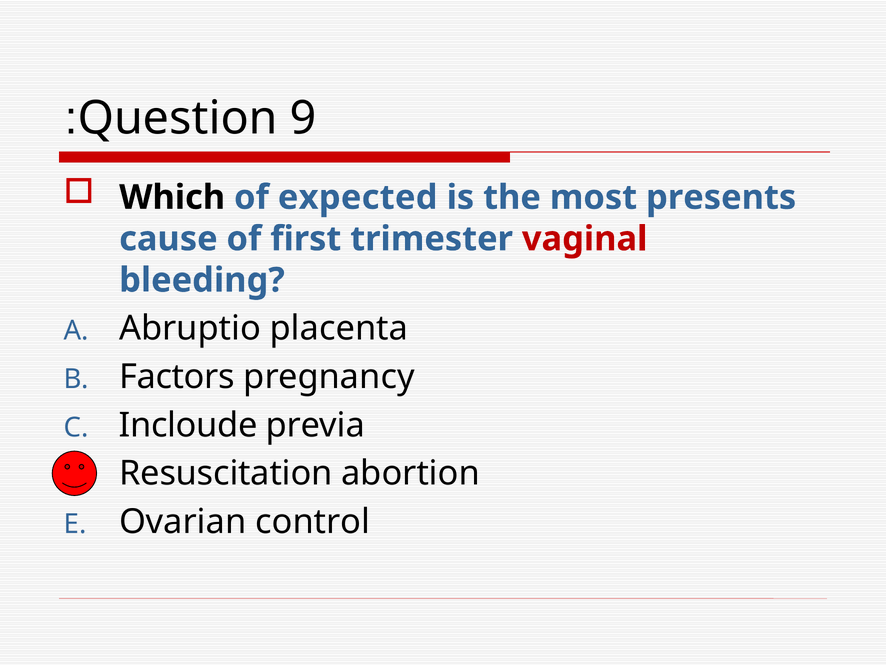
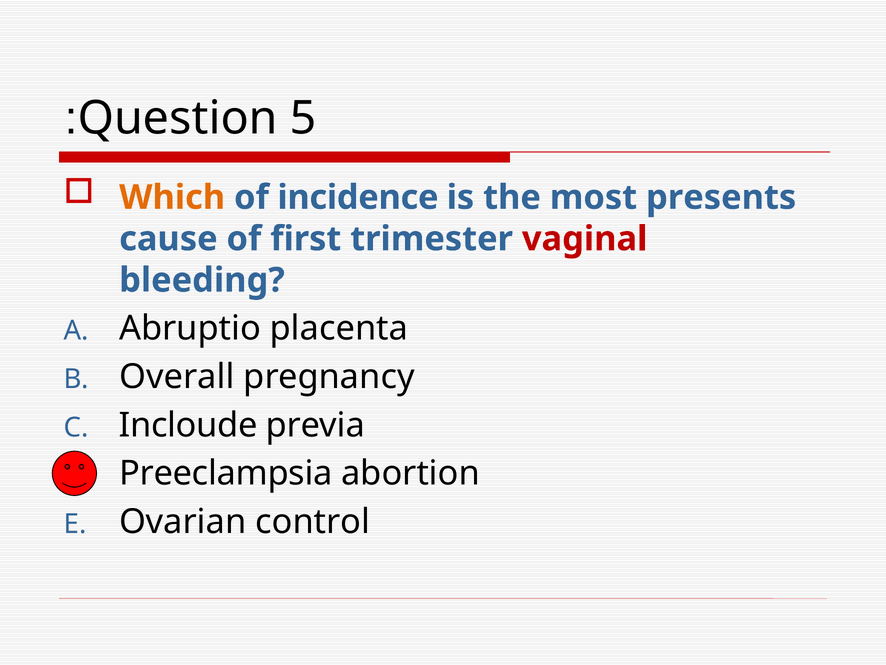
9: 9 -> 5
Which colour: black -> orange
expected: expected -> incidence
Factors: Factors -> Overall
Resuscitation: Resuscitation -> Preeclampsia
